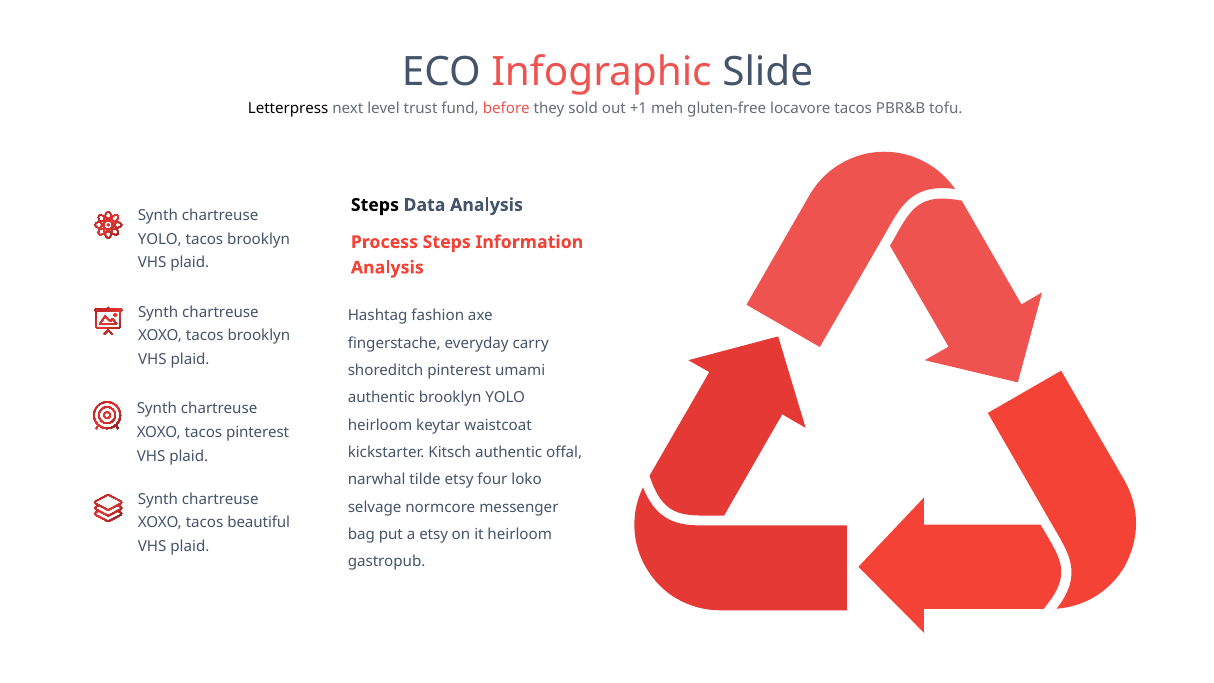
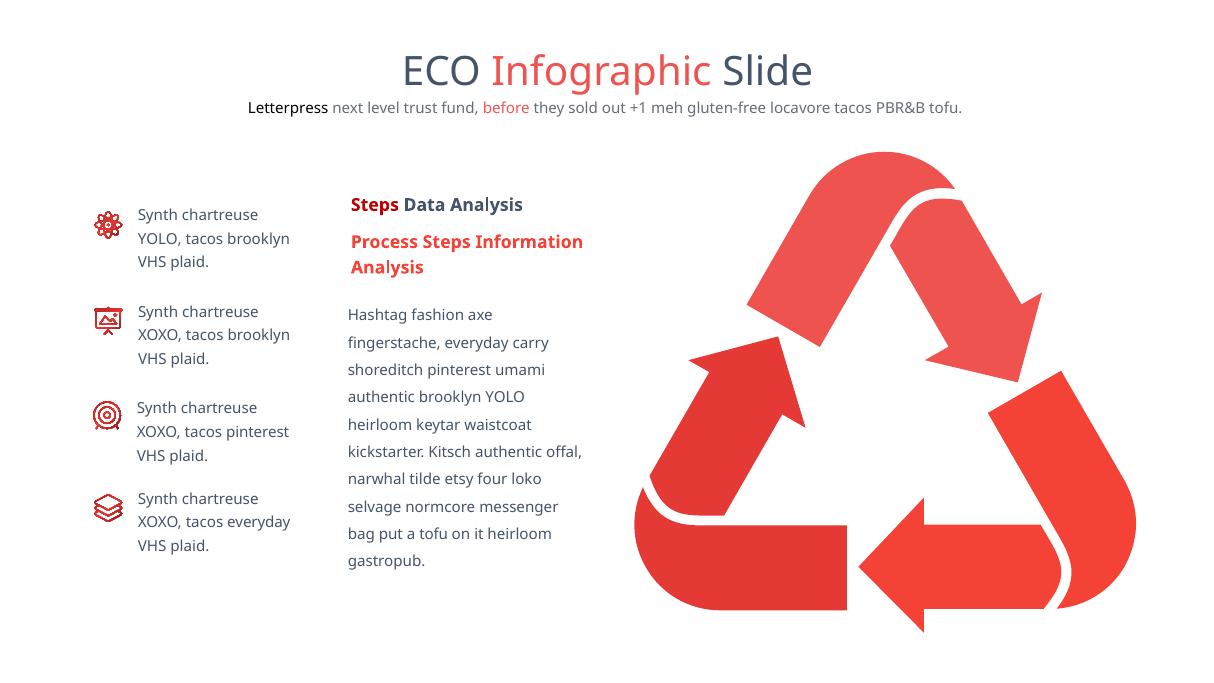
Steps at (375, 205) colour: black -> red
tacos beautiful: beautiful -> everyday
a etsy: etsy -> tofu
